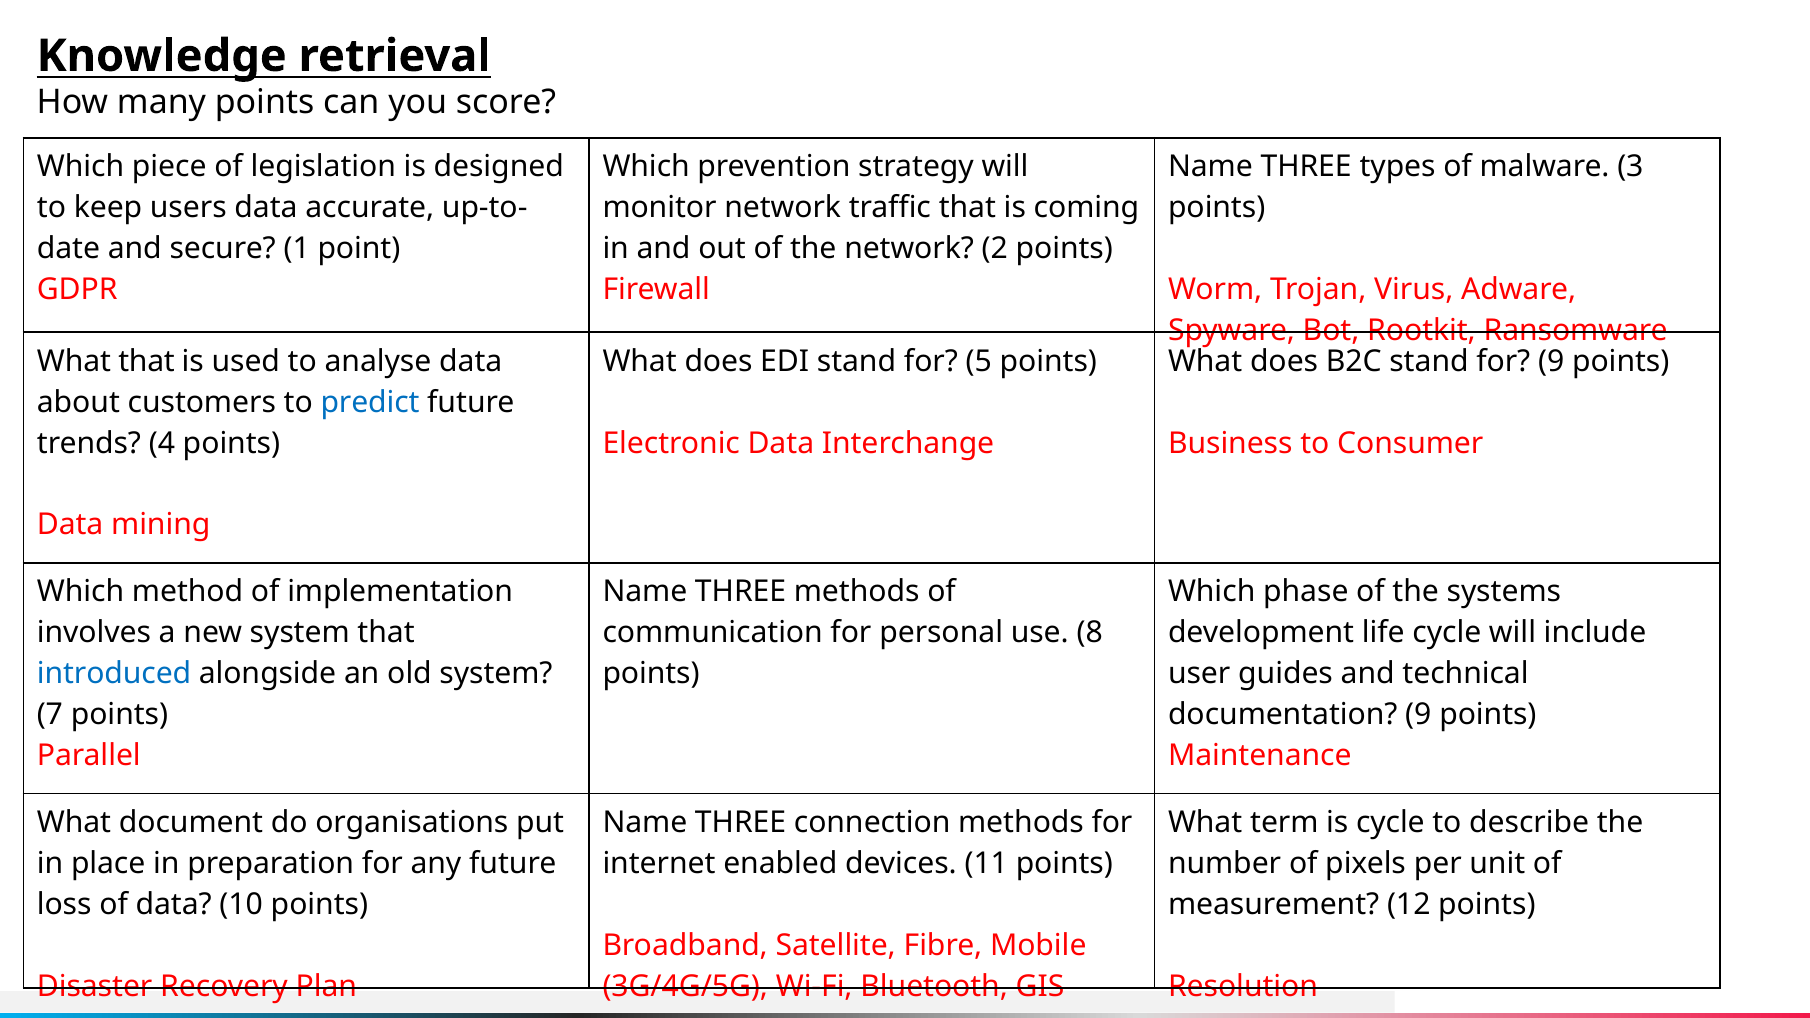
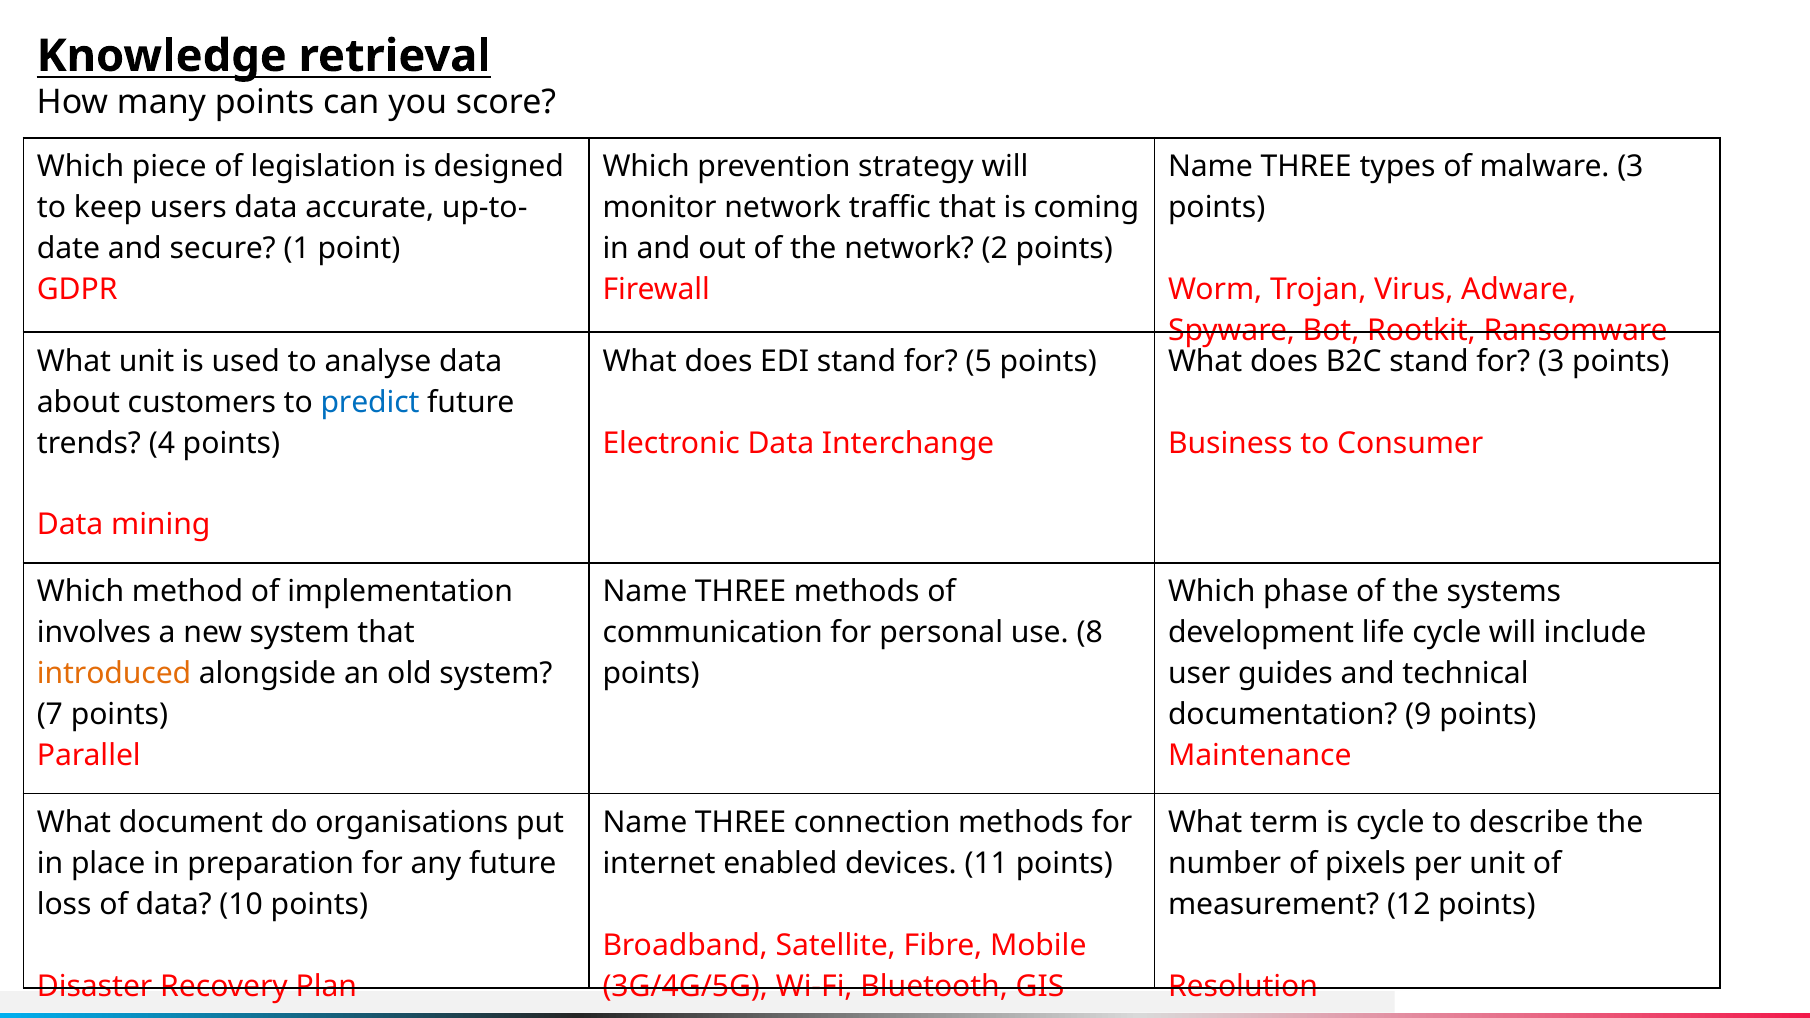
What that: that -> unit
for 9: 9 -> 3
introduced colour: blue -> orange
